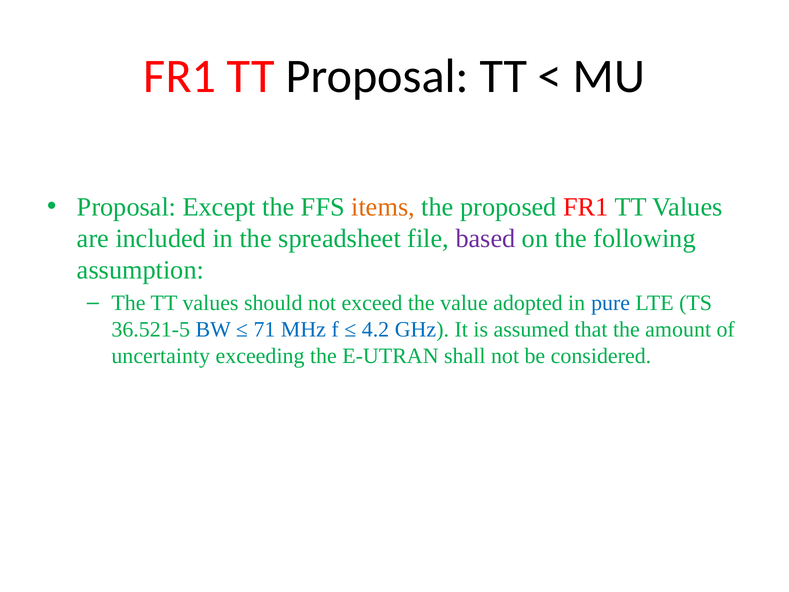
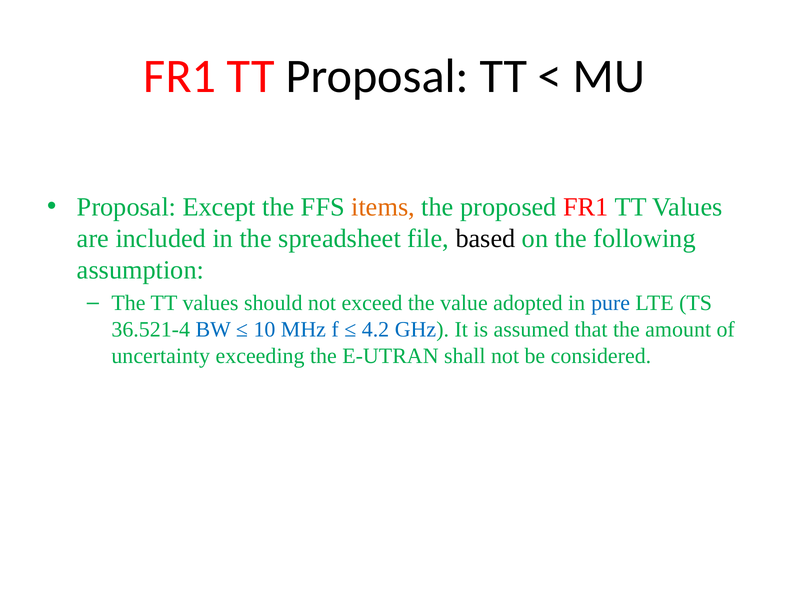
based colour: purple -> black
36.521-5: 36.521-5 -> 36.521-4
71: 71 -> 10
